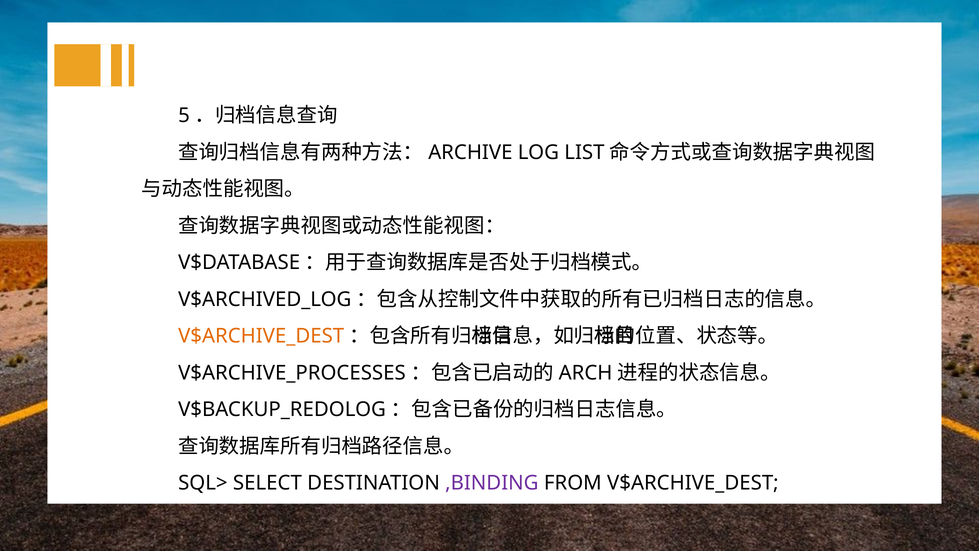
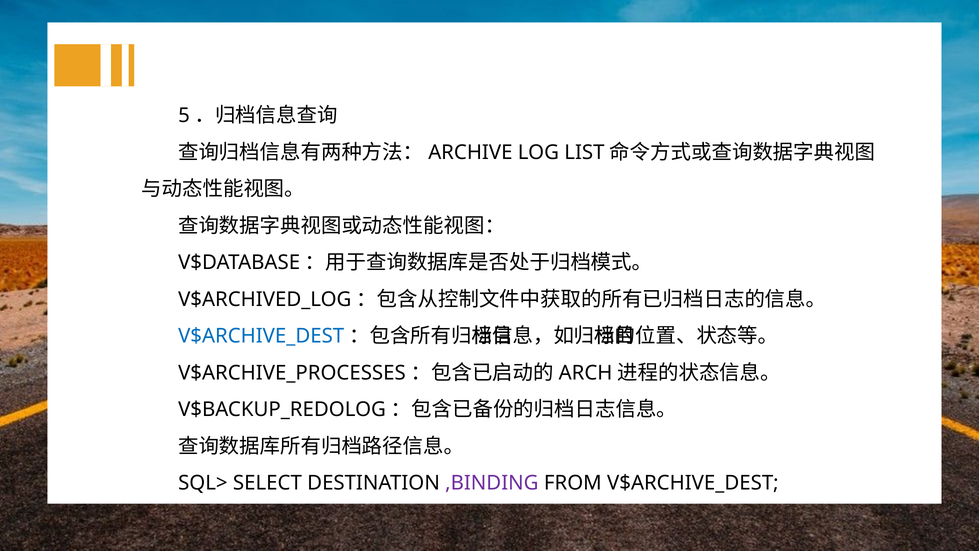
V$ARCHIVE_DEST at (261, 336) colour: orange -> blue
